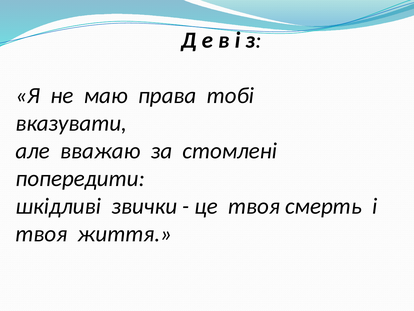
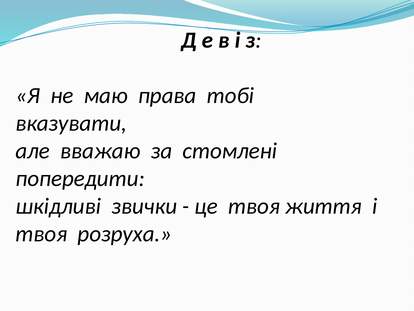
смерть: смерть -> життя
життя: життя -> розруха
